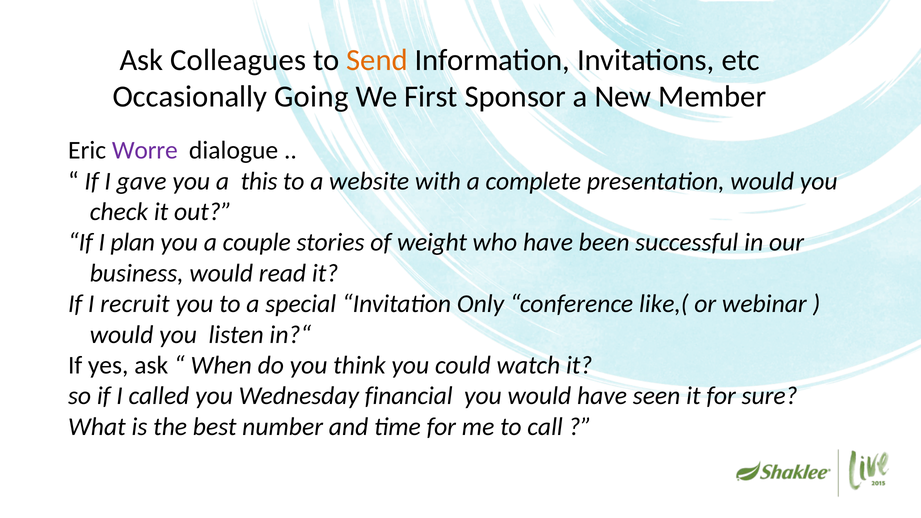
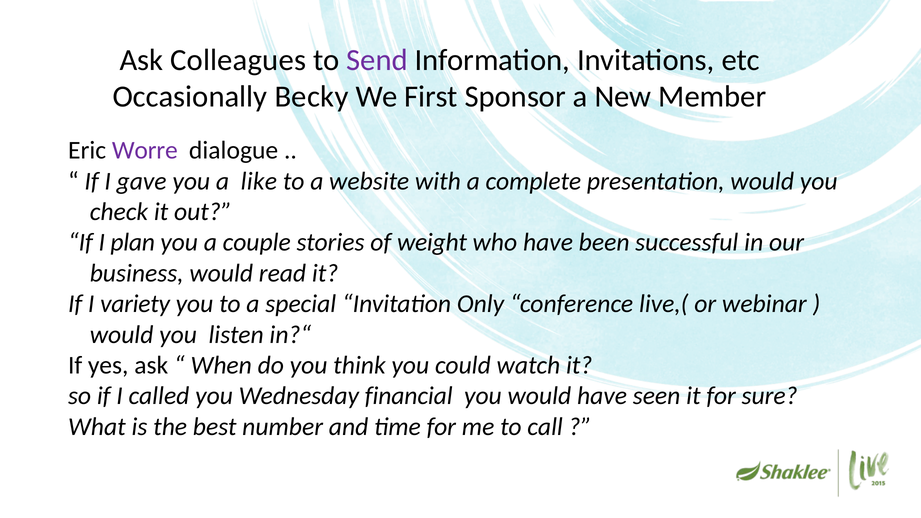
Send colour: orange -> purple
Going: Going -> Becky
this: this -> like
recruit: recruit -> variety
like,(: like,( -> live,(
